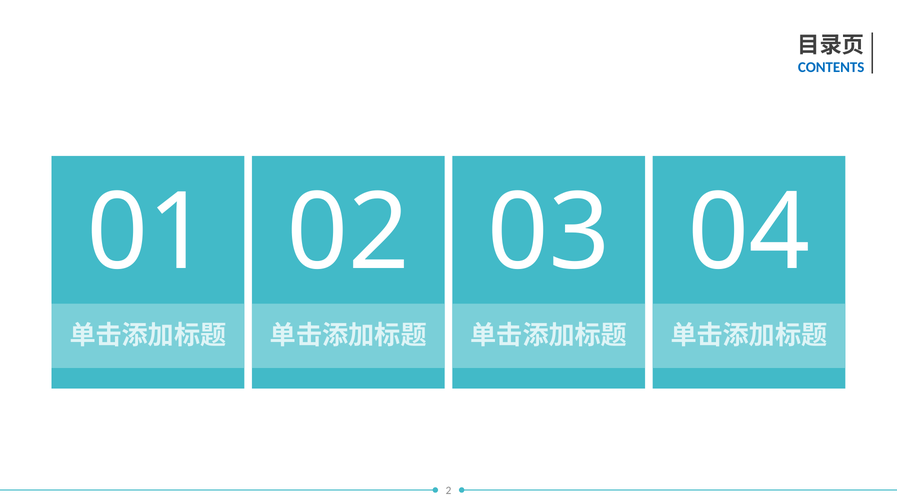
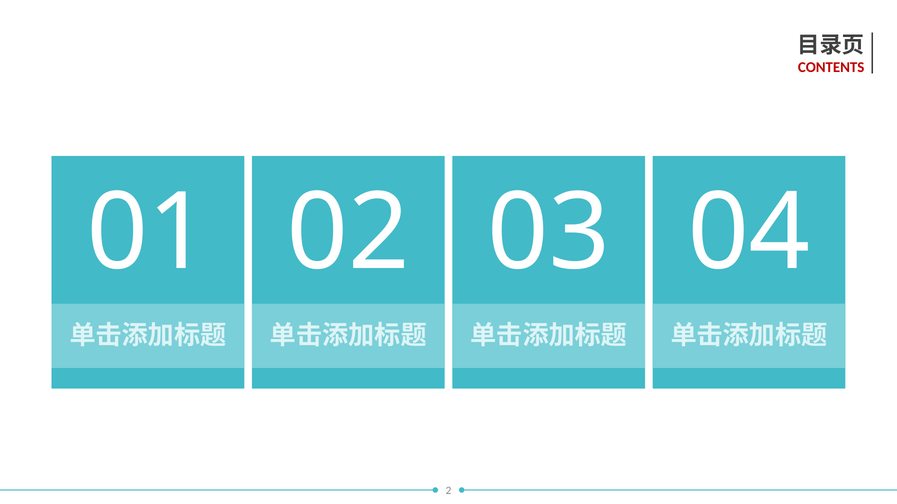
CONTENTS colour: blue -> red
